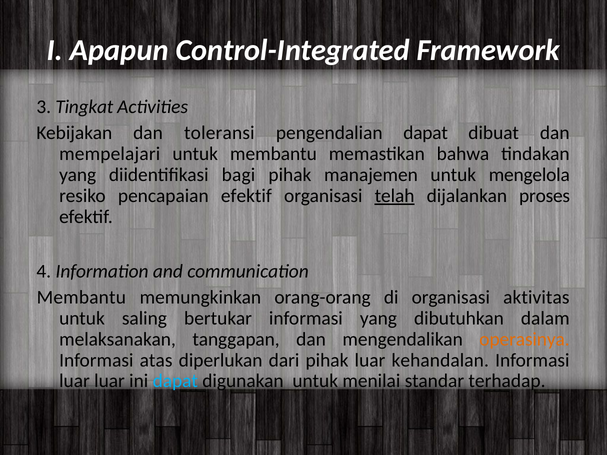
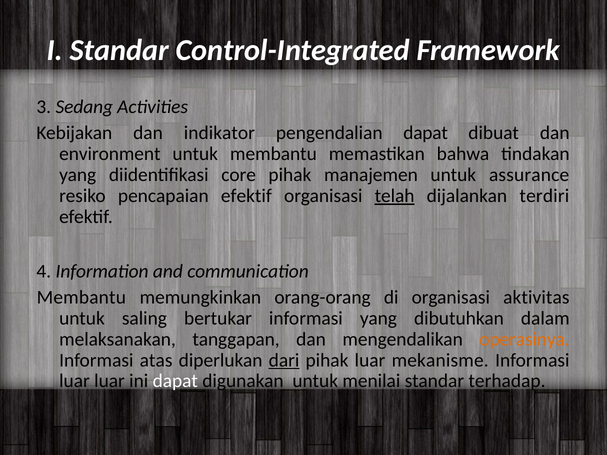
I Apapun: Apapun -> Standar
Tingkat: Tingkat -> Sedang
toleransi: toleransi -> indikator
mempelajari: mempelajari -> environment
bagi: bagi -> core
mengelola: mengelola -> assurance
proses: proses -> terdiri
dari underline: none -> present
kehandalan: kehandalan -> mekanisme
dapat at (175, 381) colour: light blue -> white
